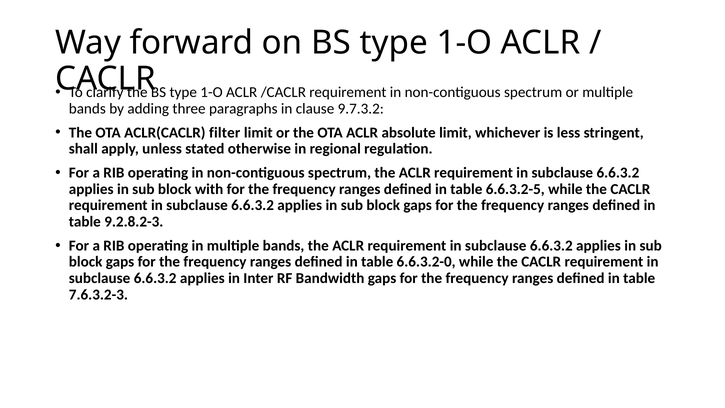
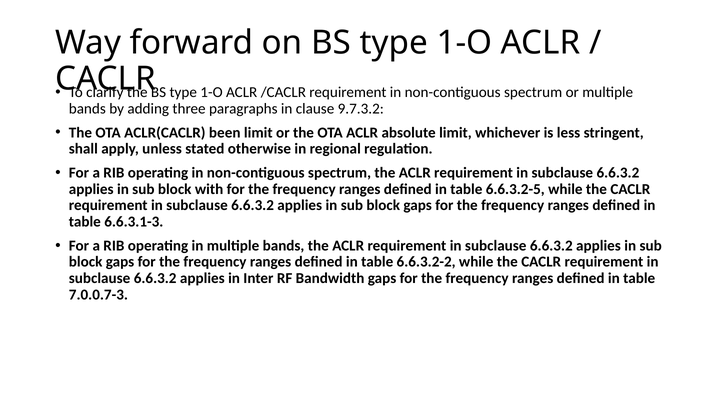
filter: filter -> been
9.2.8.2-3: 9.2.8.2-3 -> 6.6.3.1-3
6.6.3.2-0: 6.6.3.2-0 -> 6.6.3.2-2
7.6.3.2-3: 7.6.3.2-3 -> 7.0.0.7-3
